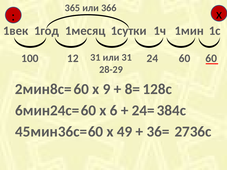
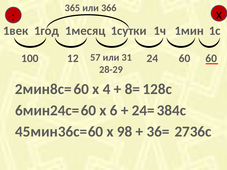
12 31: 31 -> 57
9: 9 -> 4
49: 49 -> 98
